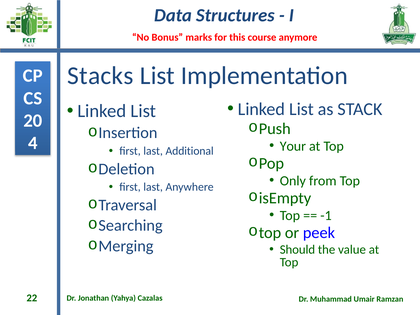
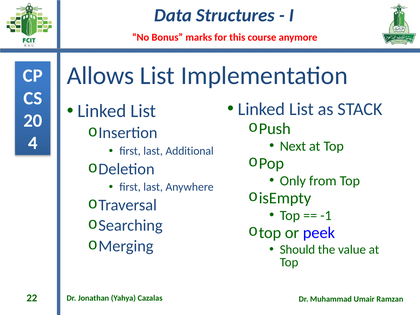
Stacks: Stacks -> Allows
Your: Your -> Next
